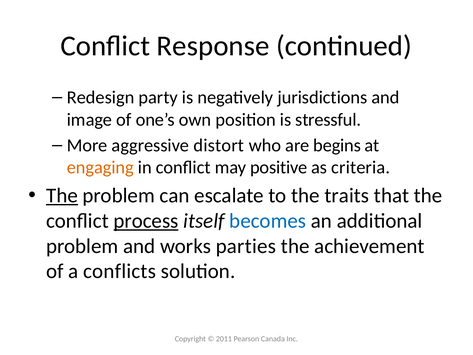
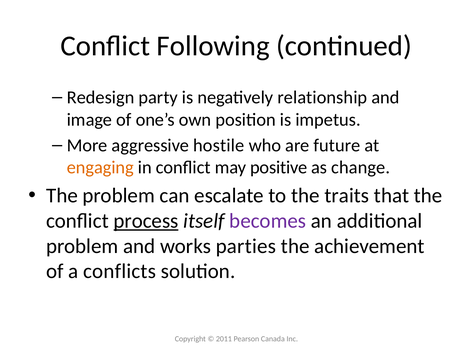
Response: Response -> Following
jurisdictions: jurisdictions -> relationship
stressful: stressful -> impetus
distort: distort -> hostile
begins: begins -> future
criteria: criteria -> change
The at (62, 195) underline: present -> none
becomes colour: blue -> purple
